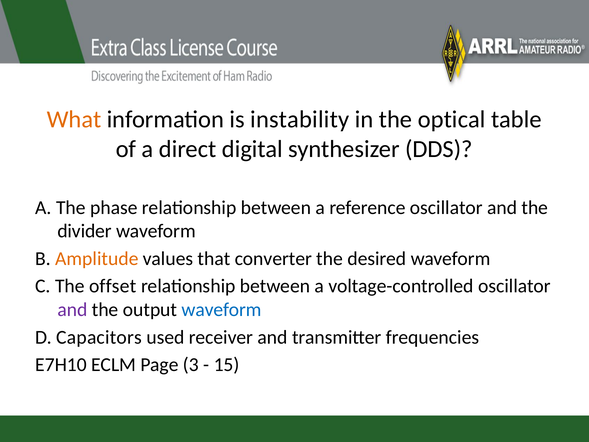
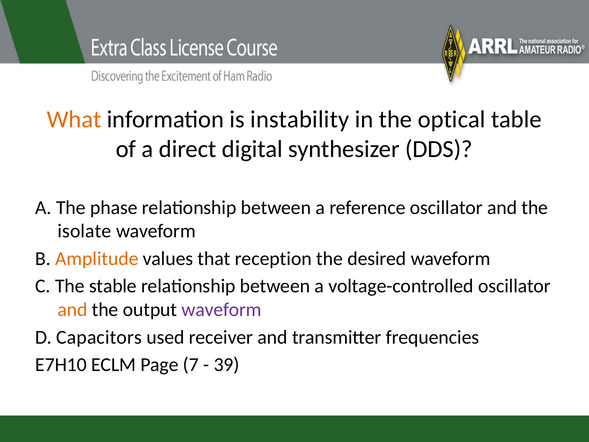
divider: divider -> isolate
converter: converter -> reception
offset: offset -> stable
and at (72, 310) colour: purple -> orange
waveform at (222, 310) colour: blue -> purple
3: 3 -> 7
15: 15 -> 39
